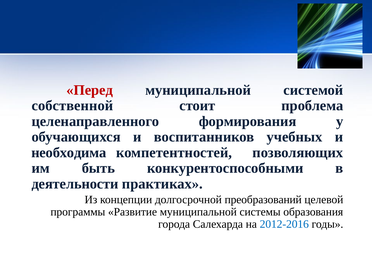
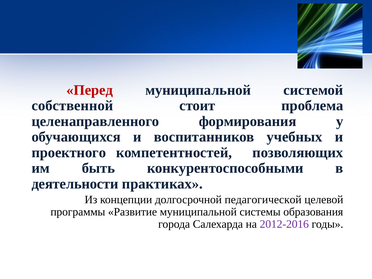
необходима: необходима -> проектного
преобразований: преобразований -> педагогической
2012-2016 colour: blue -> purple
